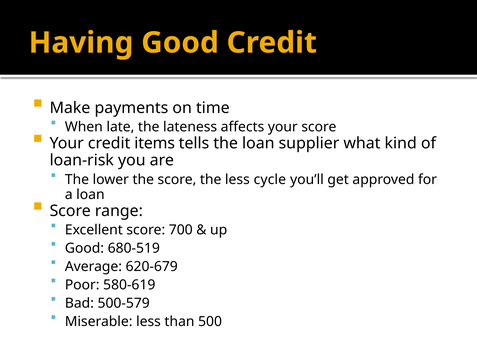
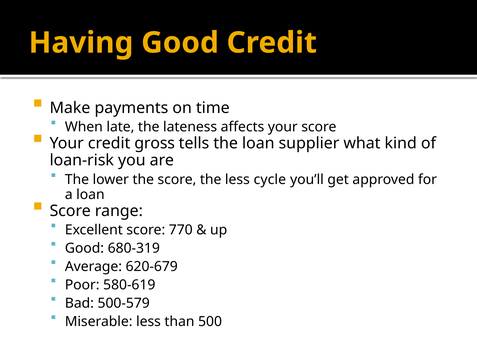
items: items -> gross
700: 700 -> 770
680-519: 680-519 -> 680-319
